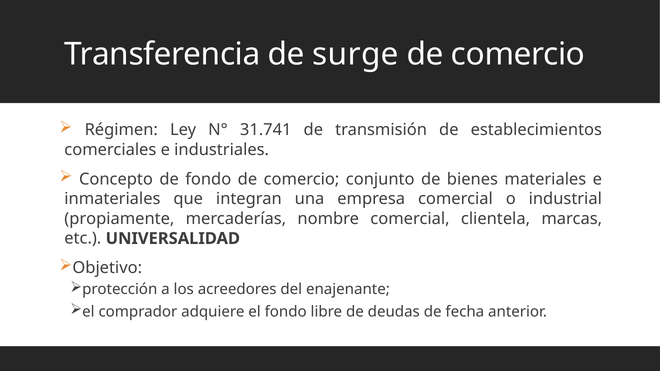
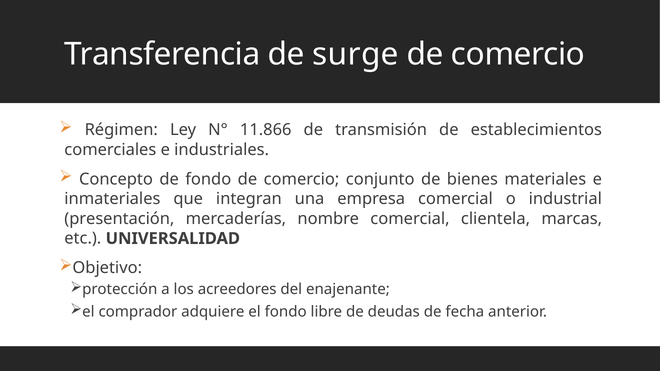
31.741: 31.741 -> 11.866
propiamente: propiamente -> presentación
